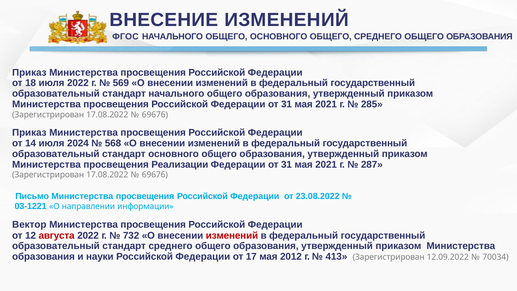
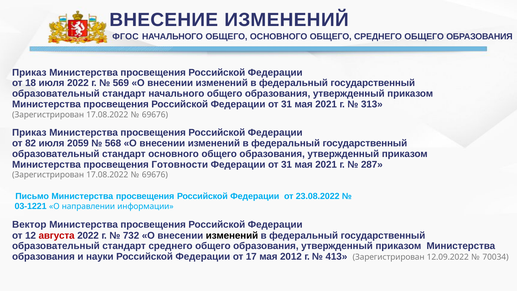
285: 285 -> 313
14: 14 -> 82
2024: 2024 -> 2059
Реализации: Реализации -> Готовности
изменений at (232, 235) colour: red -> black
